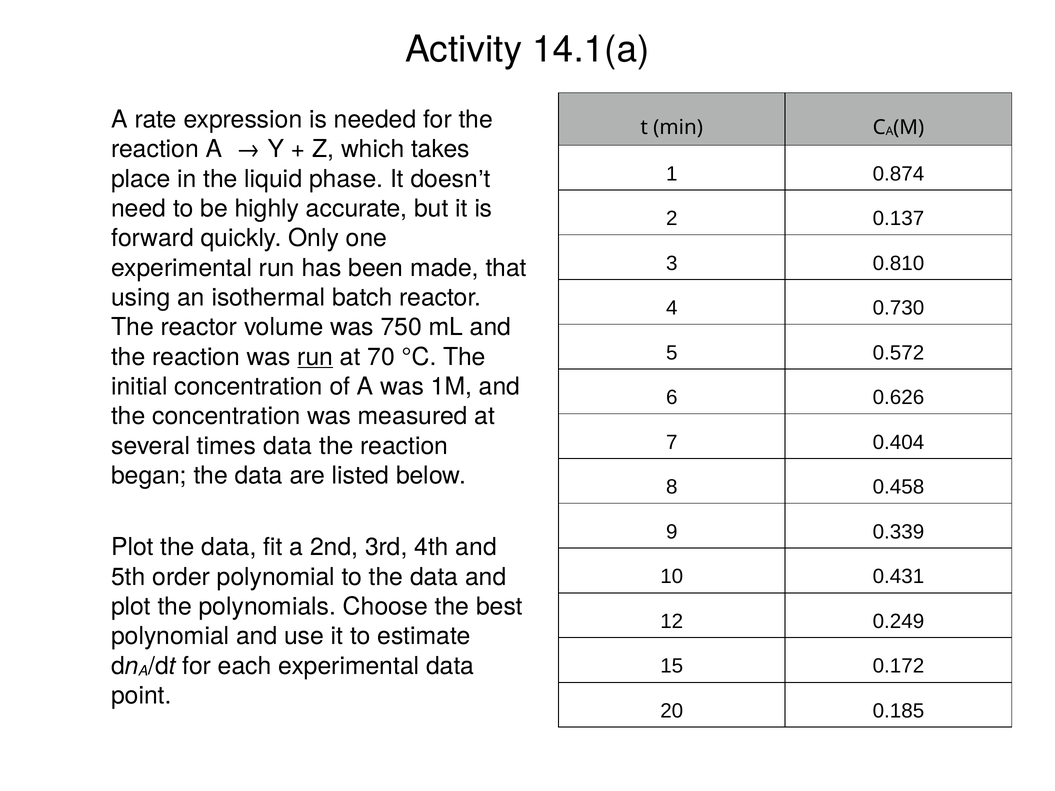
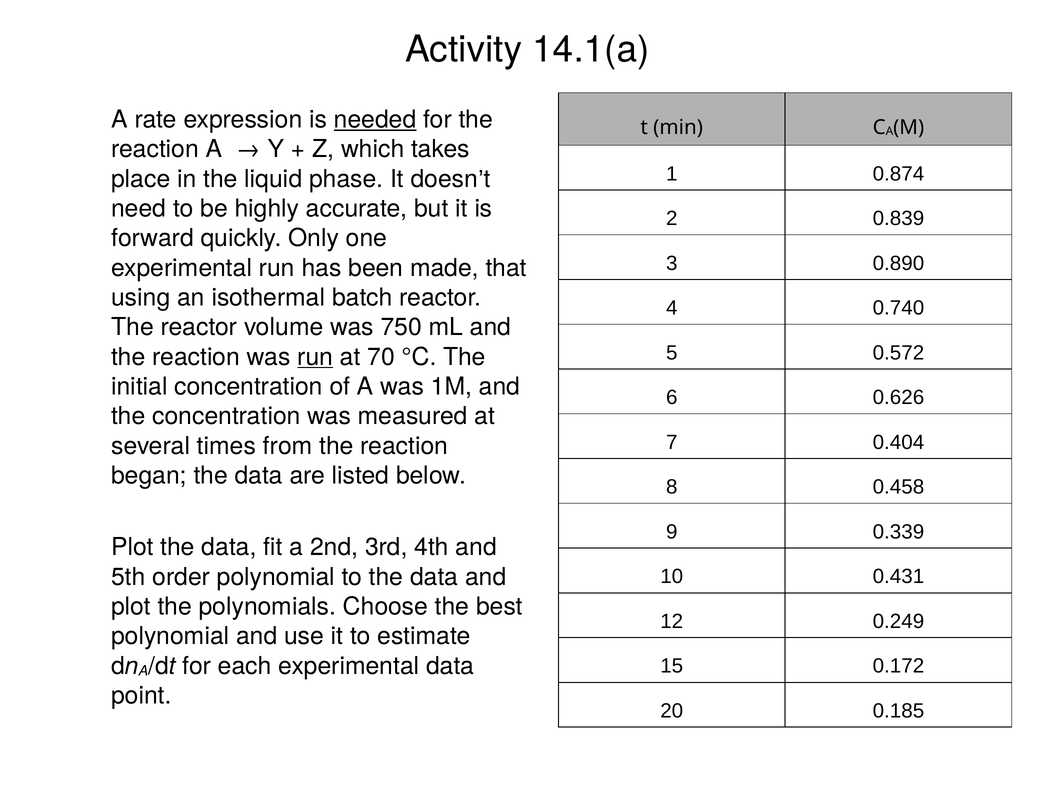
needed underline: none -> present
0.137: 0.137 -> 0.839
0.810: 0.810 -> 0.890
0.730: 0.730 -> 0.740
times data: data -> from
